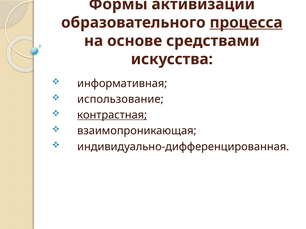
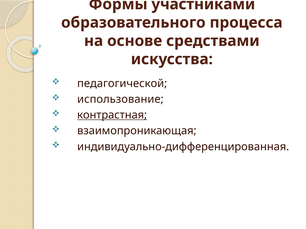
активизации: активизации -> участниками
процесса underline: present -> none
информативная: информативная -> педагогической
